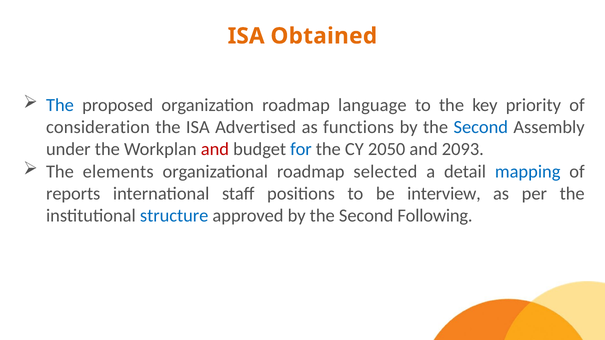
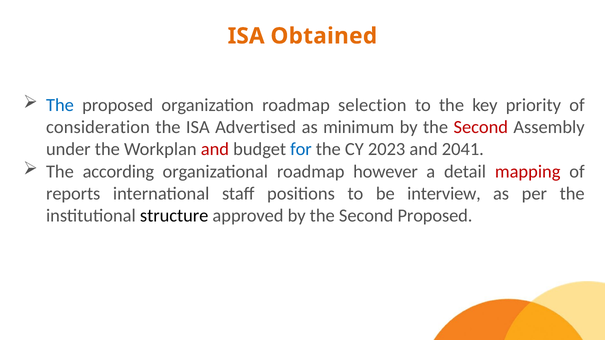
language: language -> selection
functions: functions -> minimum
Second at (481, 127) colour: blue -> red
2050: 2050 -> 2023
2093: 2093 -> 2041
elements: elements -> according
selected: selected -> however
mapping colour: blue -> red
structure colour: blue -> black
Second Following: Following -> Proposed
